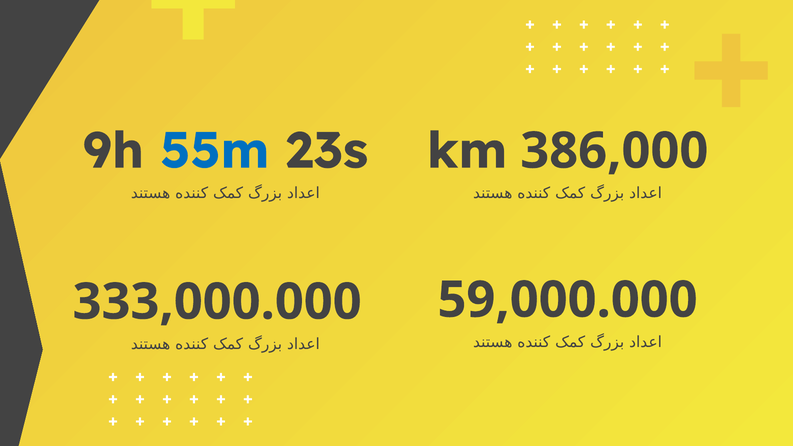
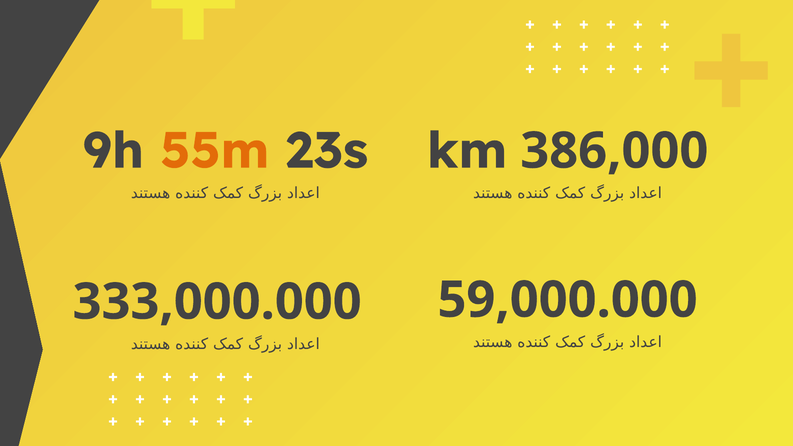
55m colour: blue -> orange
